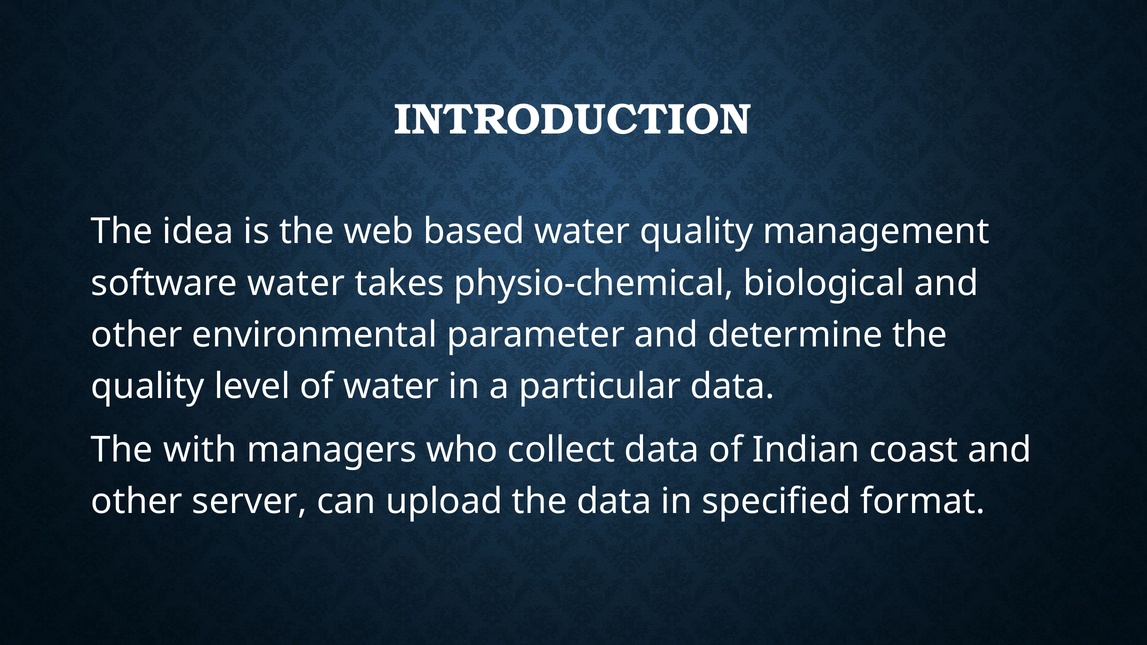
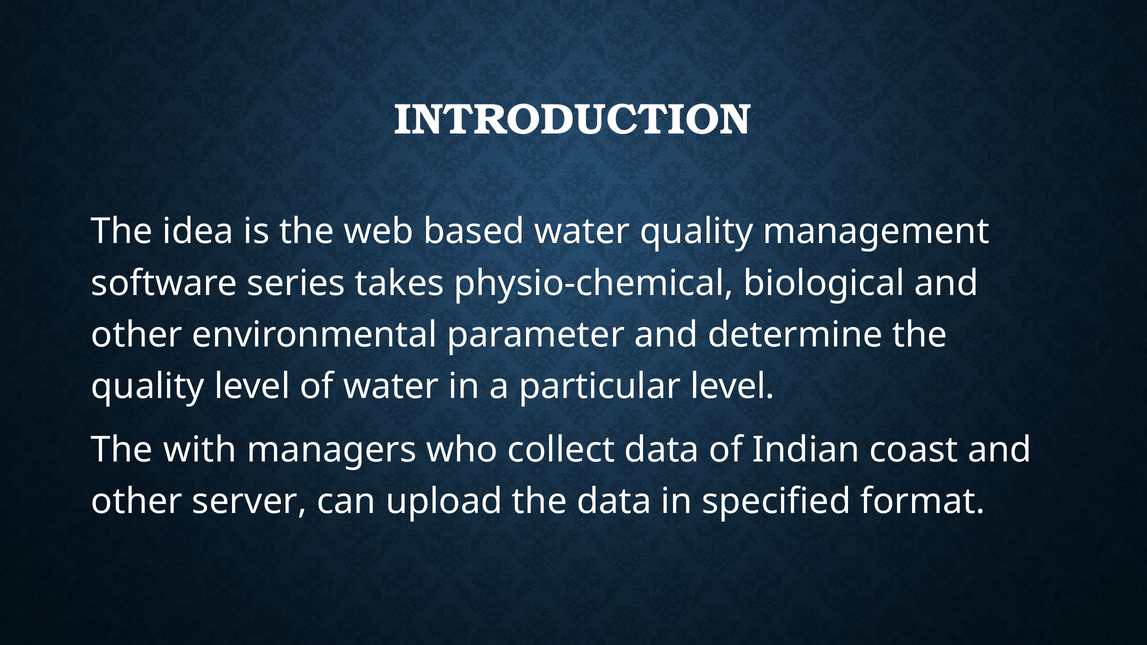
software water: water -> series
particular data: data -> level
